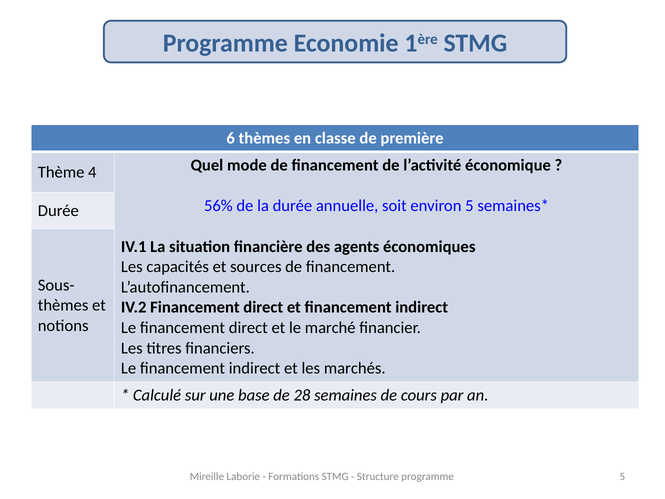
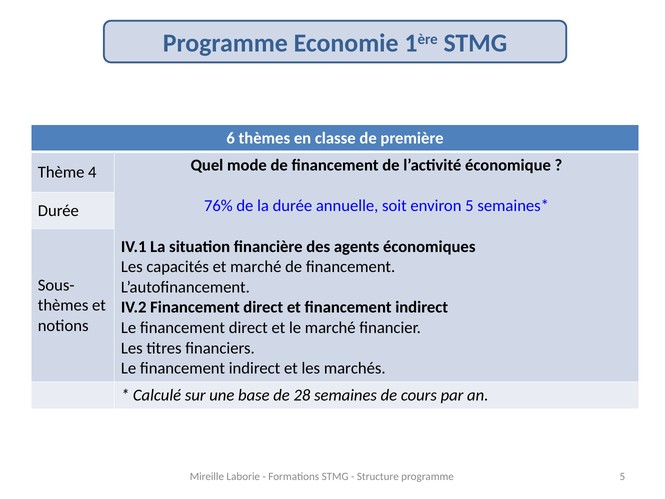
56%: 56% -> 76%
et sources: sources -> marché
